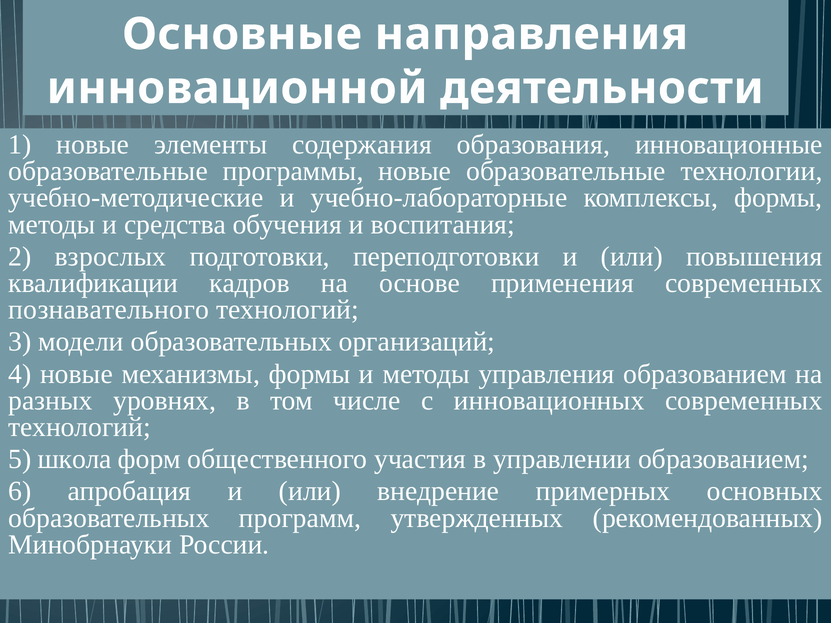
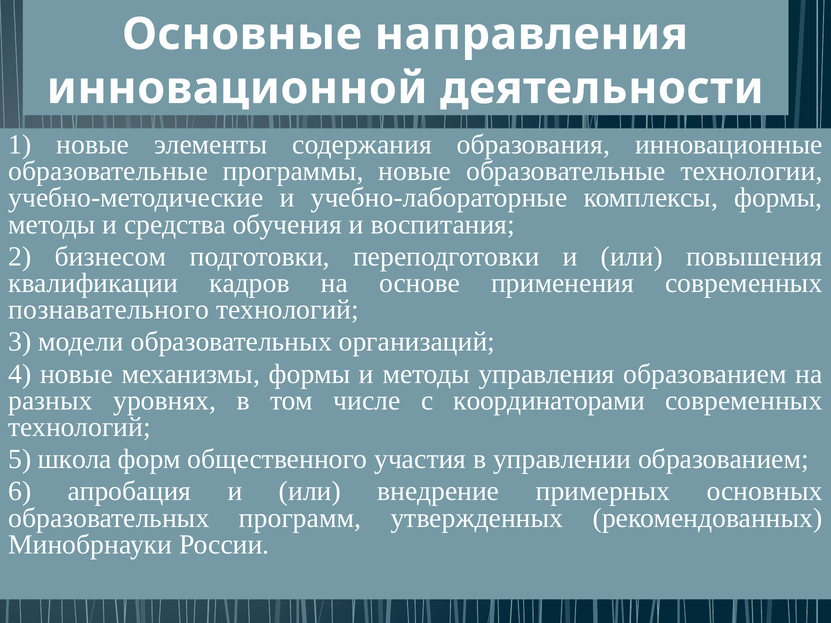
взрослых: взрослых -> бизнесом
инновационных: инновационных -> координаторами
